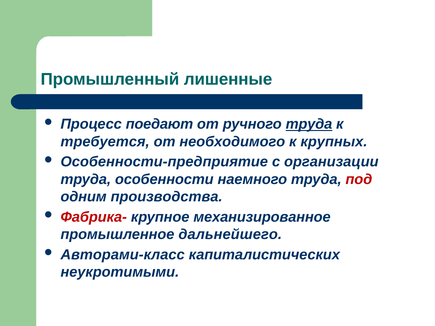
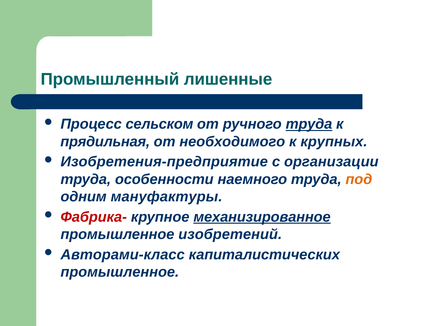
поедают: поедают -> сельском
требуется: требуется -> прядильная
Особенности-предприятие: Особенности-предприятие -> Изобретения-предприятие
под colour: red -> orange
производства: производства -> мануфактуры
механизированное underline: none -> present
дальнейшего: дальнейшего -> изобретений
неукротимыми at (120, 272): неукротимыми -> промышленное
